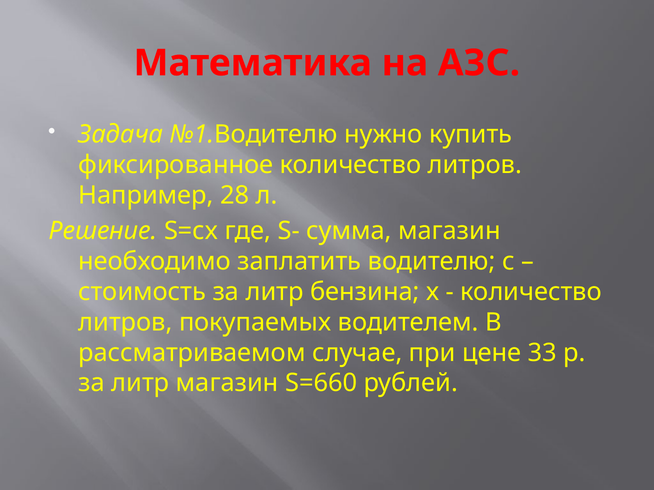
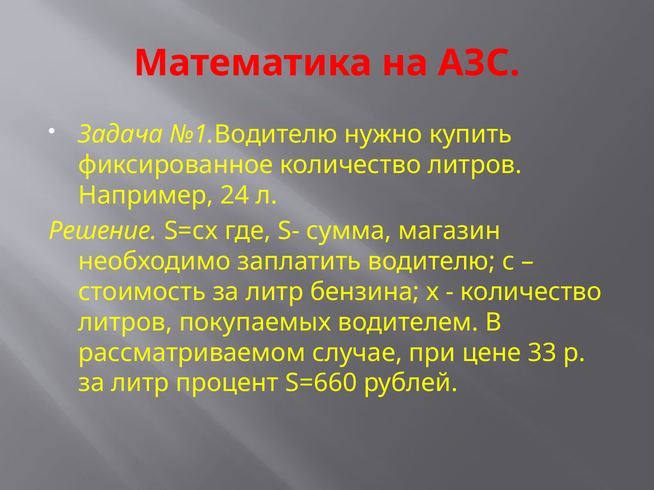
28: 28 -> 24
литр магазин: магазин -> процент
